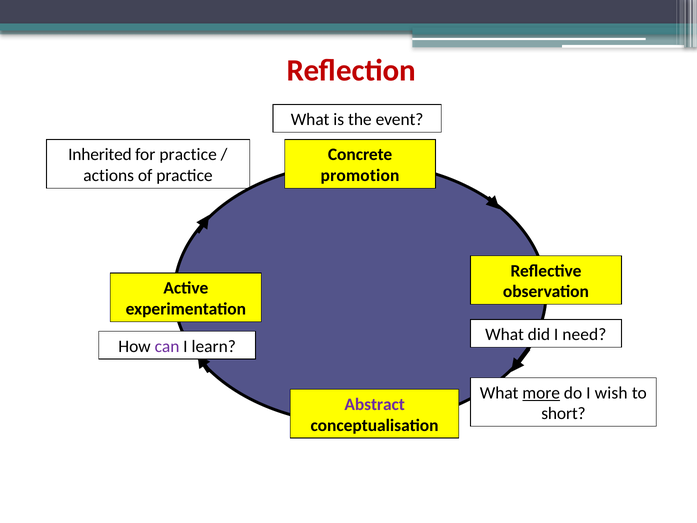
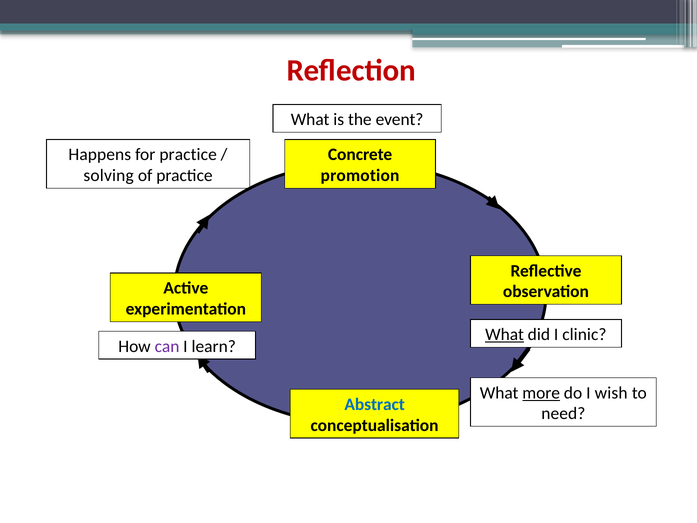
Inherited: Inherited -> Happens
actions: actions -> solving
What at (505, 335) underline: none -> present
need: need -> clinic
Abstract colour: purple -> blue
short: short -> need
